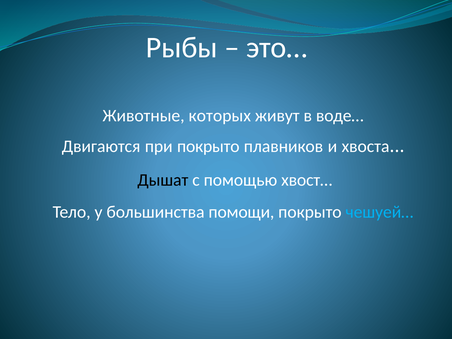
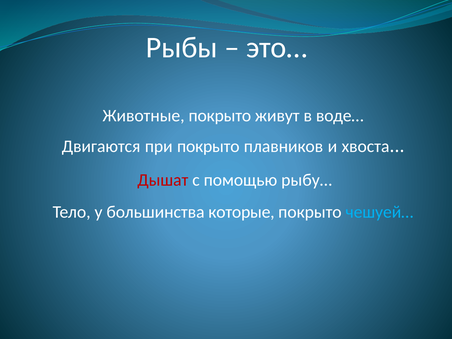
Животные которых: которых -> покрыто
Дышат colour: black -> red
хвост…: хвост… -> рыбу…
помощи: помощи -> которые
